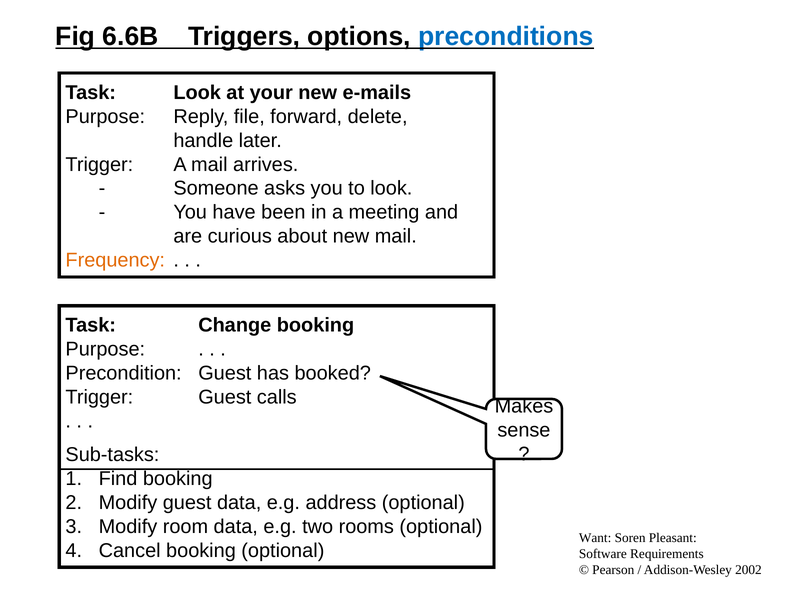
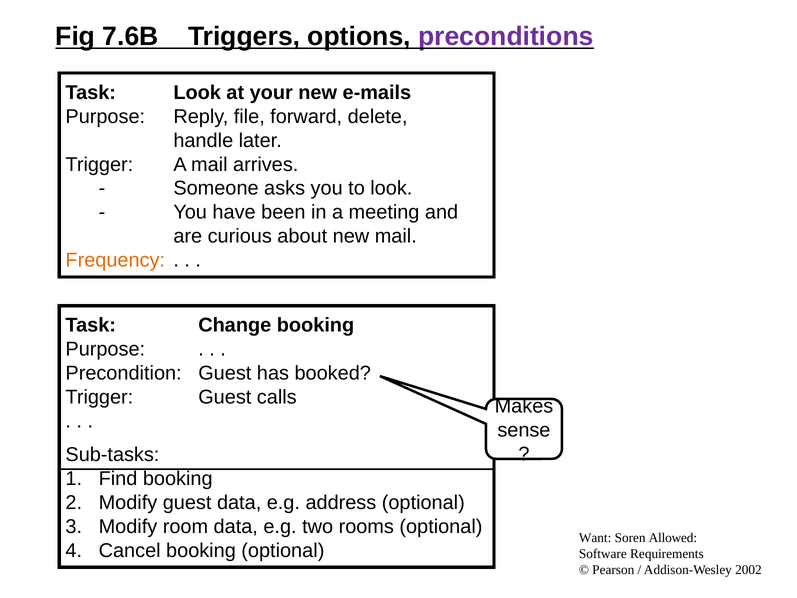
6.6B: 6.6B -> 7.6B
preconditions colour: blue -> purple
Pleasant: Pleasant -> Allowed
